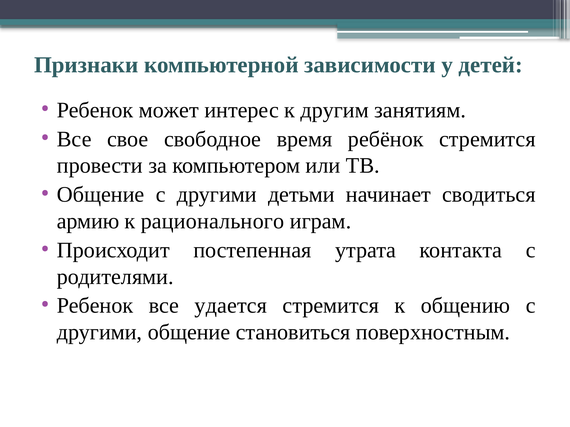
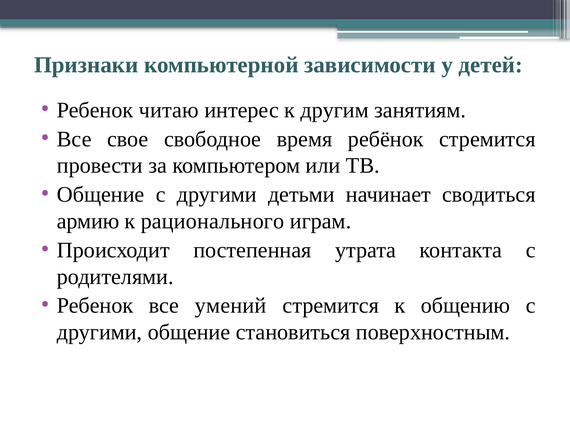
может: может -> читаю
удается: удается -> умений
